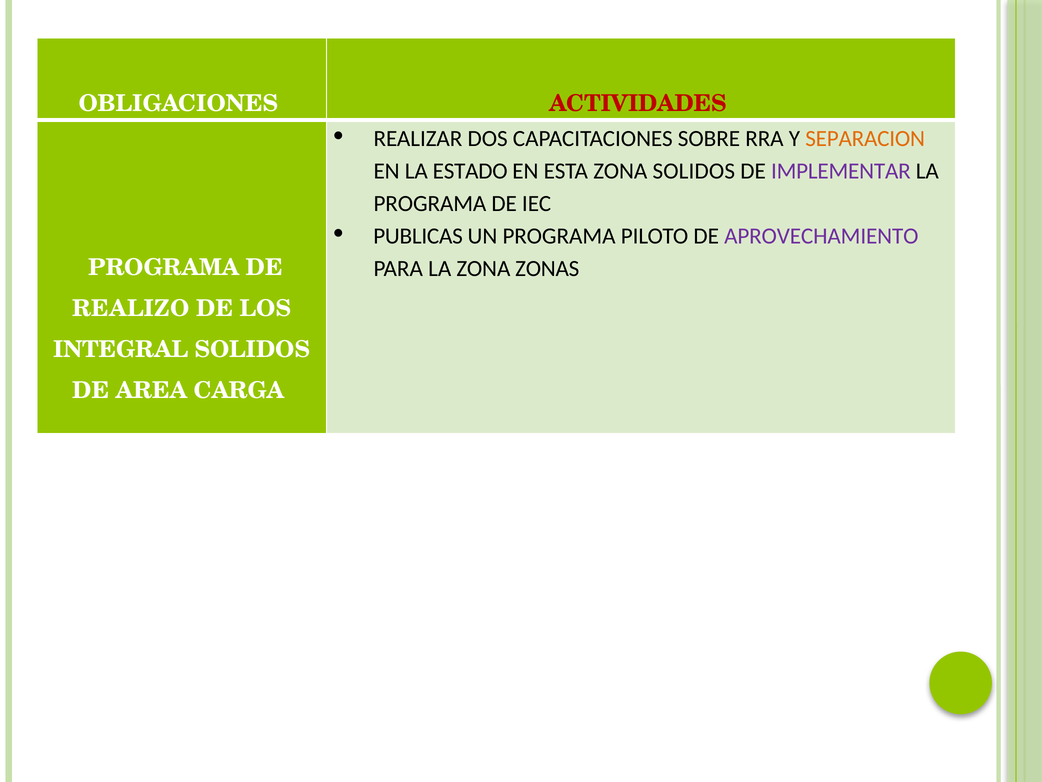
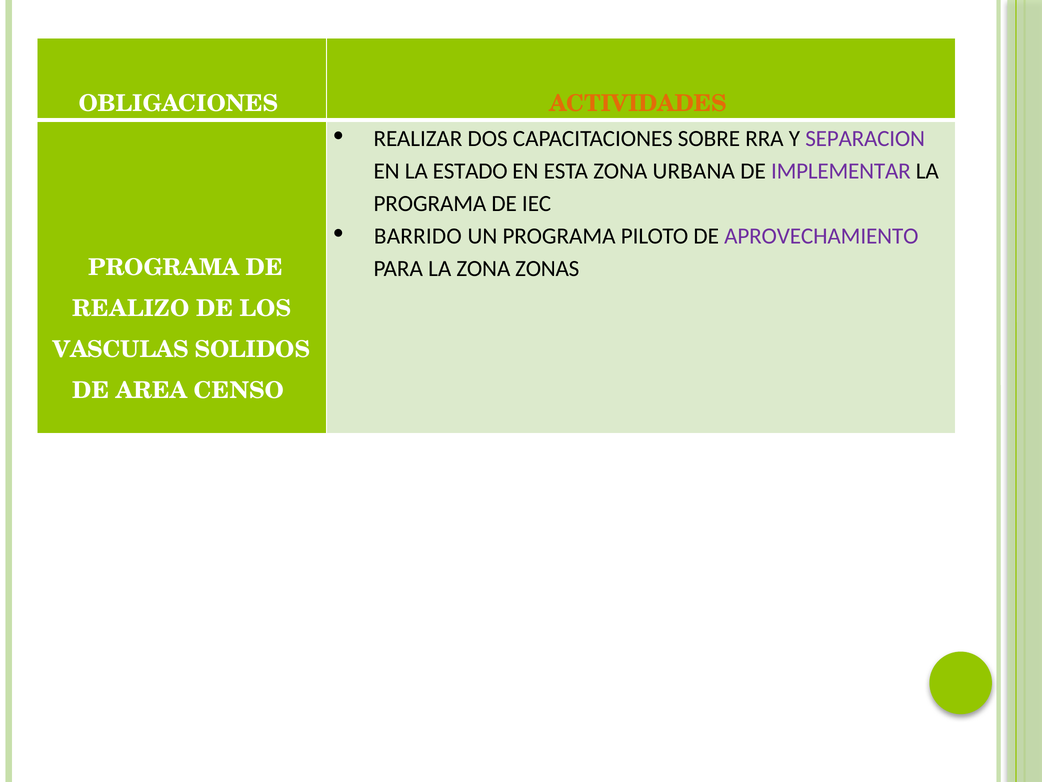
ACTIVIDADES colour: red -> orange
SEPARACION colour: orange -> purple
ZONA SOLIDOS: SOLIDOS -> URBANA
PUBLICAS: PUBLICAS -> BARRIDO
INTEGRAL: INTEGRAL -> VASCULAS
CARGA: CARGA -> CENSO
